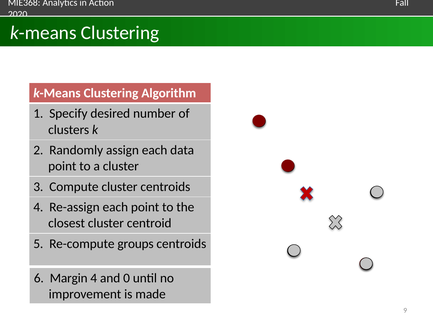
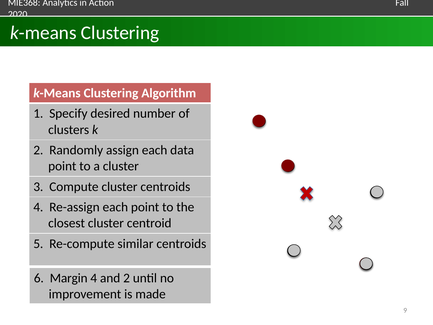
groups: groups -> similar
and 0: 0 -> 2
